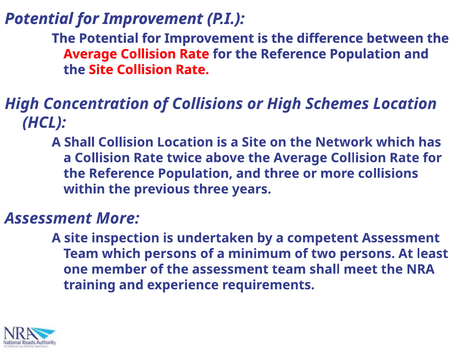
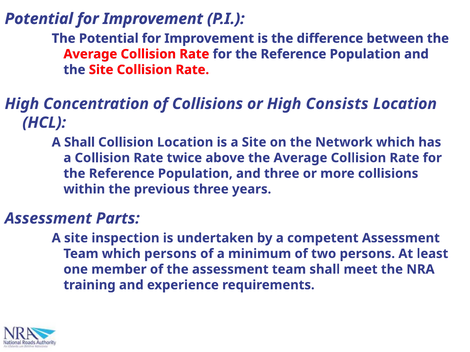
Schemes: Schemes -> Consists
Assessment More: More -> Parts
